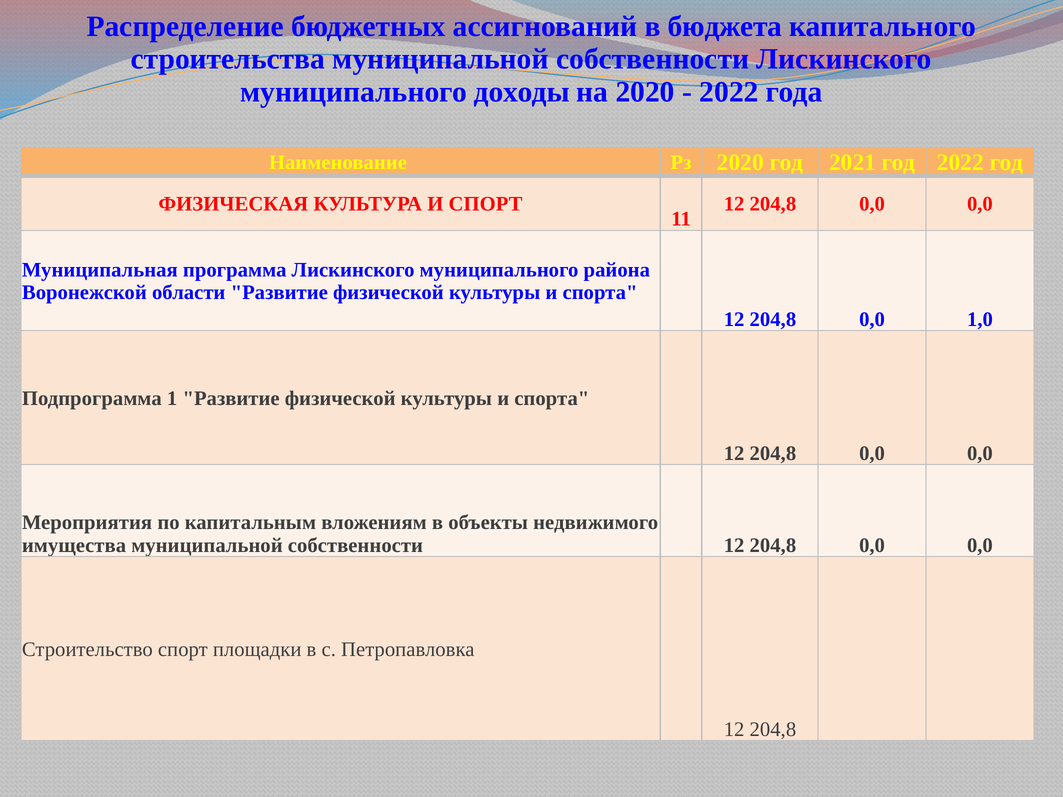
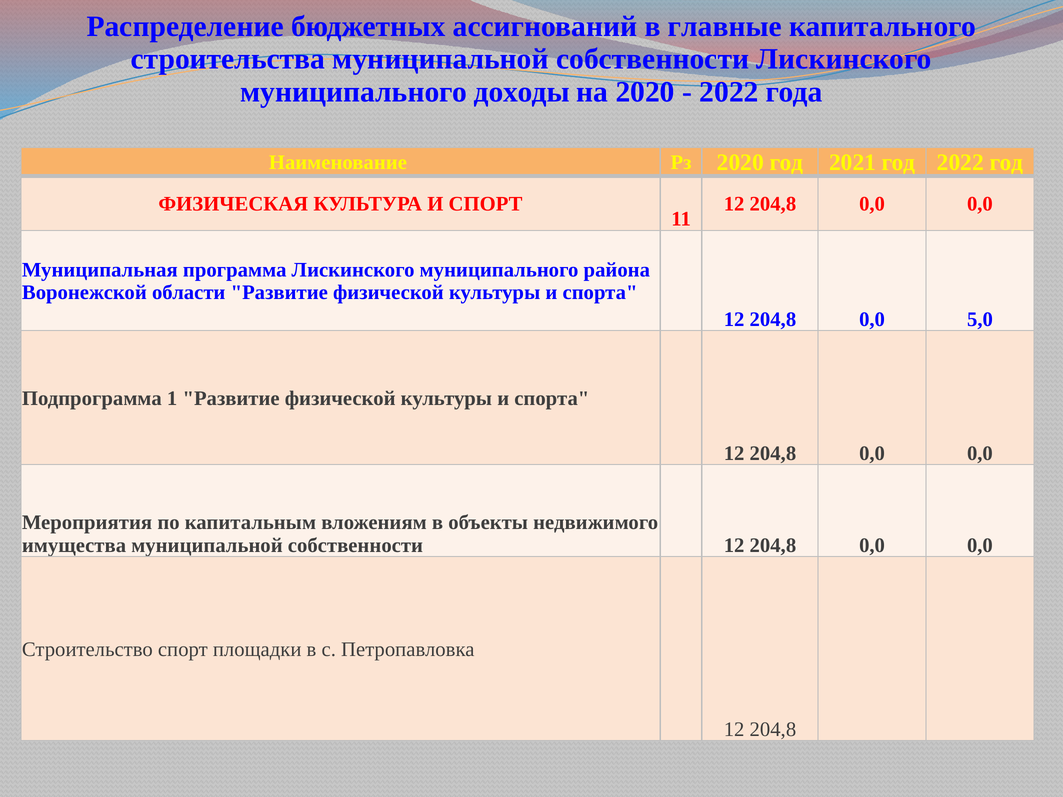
бюджета: бюджета -> главные
1,0: 1,0 -> 5,0
